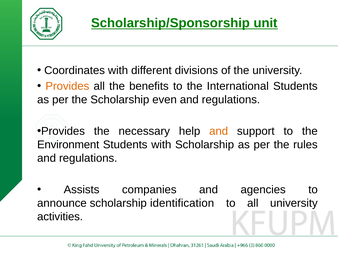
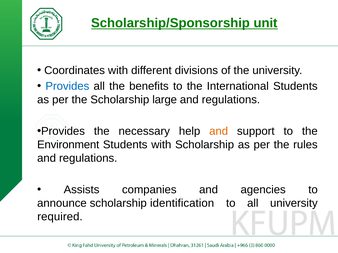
Provides at (67, 86) colour: orange -> blue
even: even -> large
activities: activities -> required
